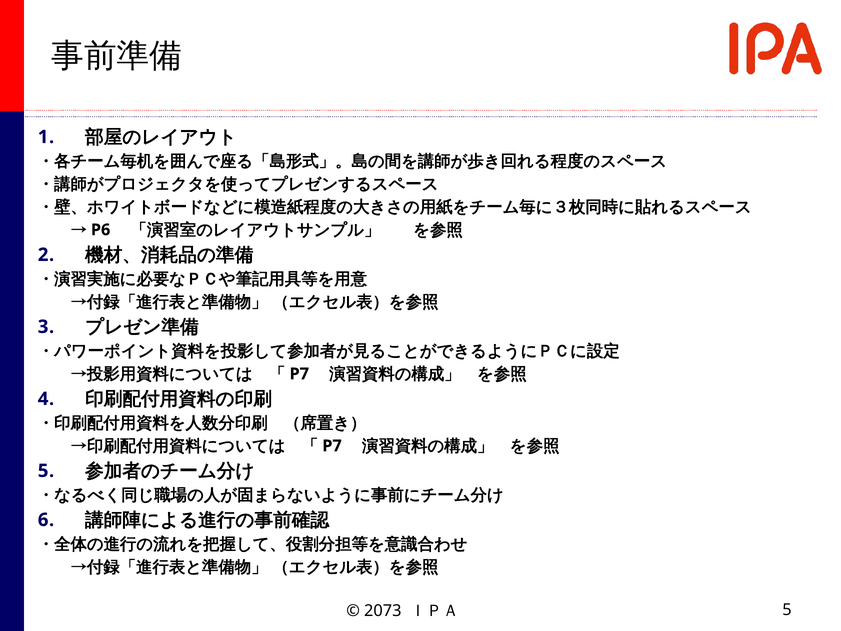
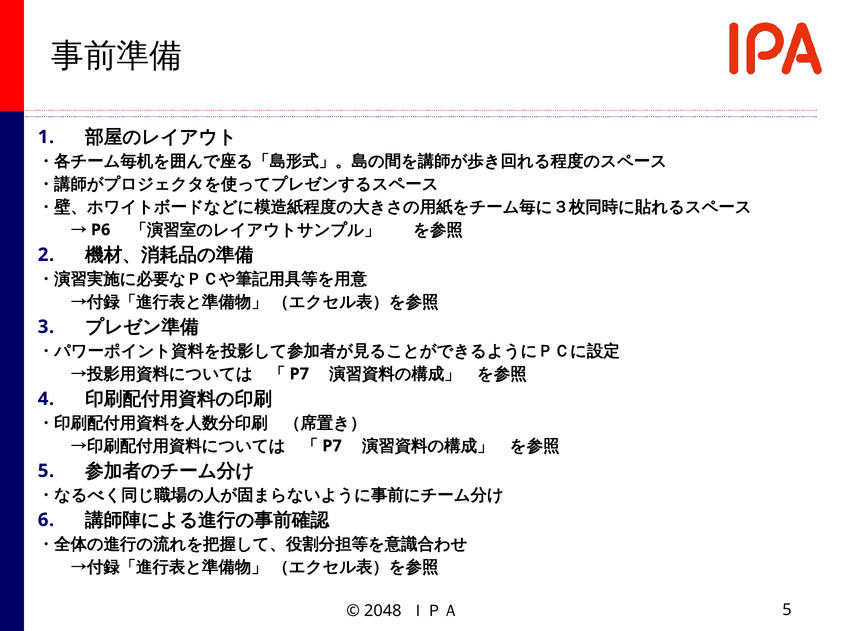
2073: 2073 -> 2048
